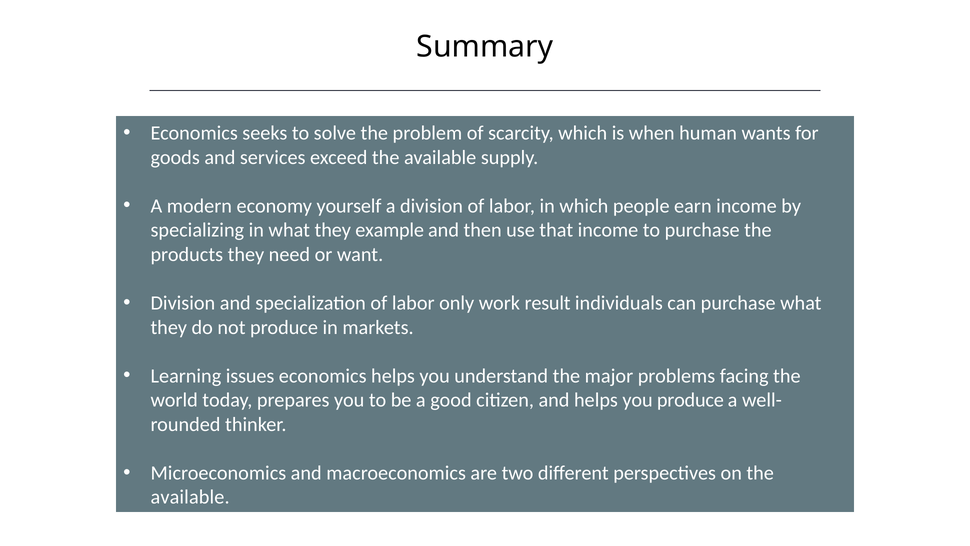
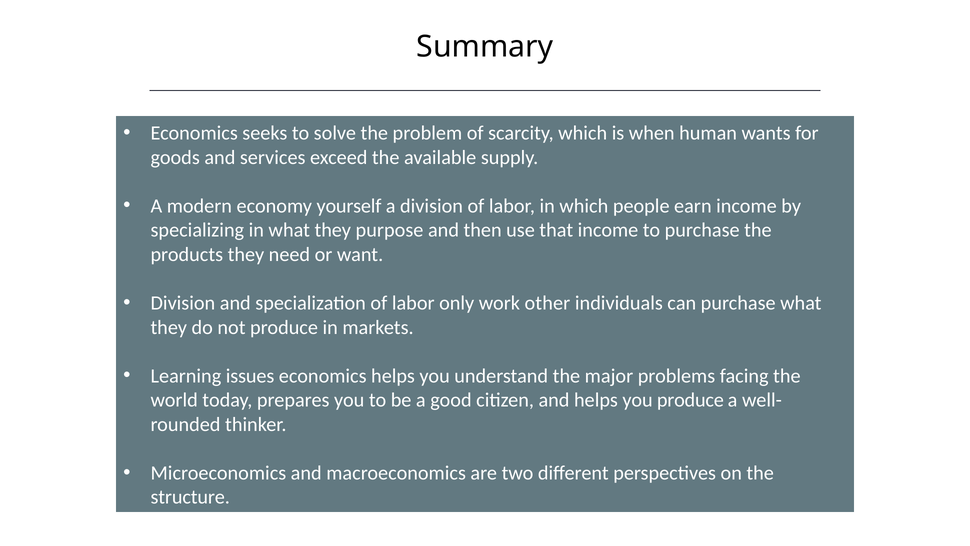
example: example -> purpose
result: result -> other
available at (190, 497): available -> structure
